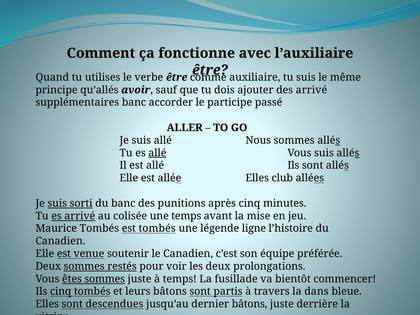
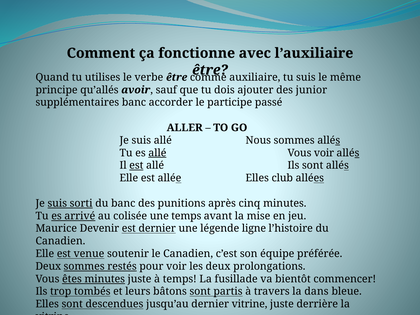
des arrivé: arrivé -> junior
Vous suis: suis -> voir
est at (136, 165) underline: none -> present
Maurice Tombés: Tombés -> Devenir
est tombés: tombés -> dernier
êtes sommes: sommes -> minutes
Ils cinq: cinq -> trop
dernier bâtons: bâtons -> vitrine
